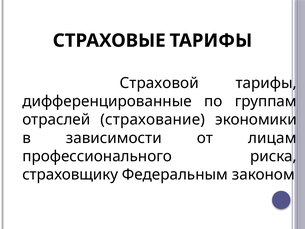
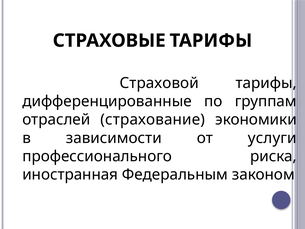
лицам: лицам -> услуги
страховщику: страховщику -> иностранная
